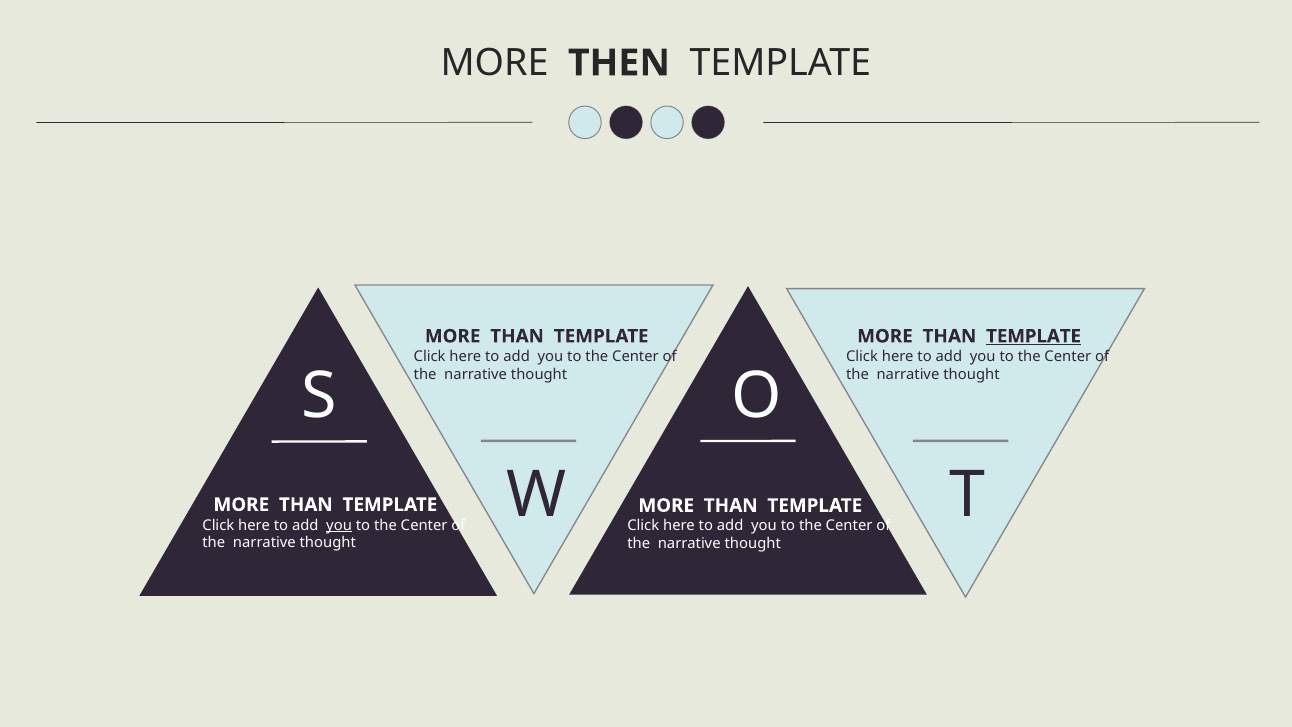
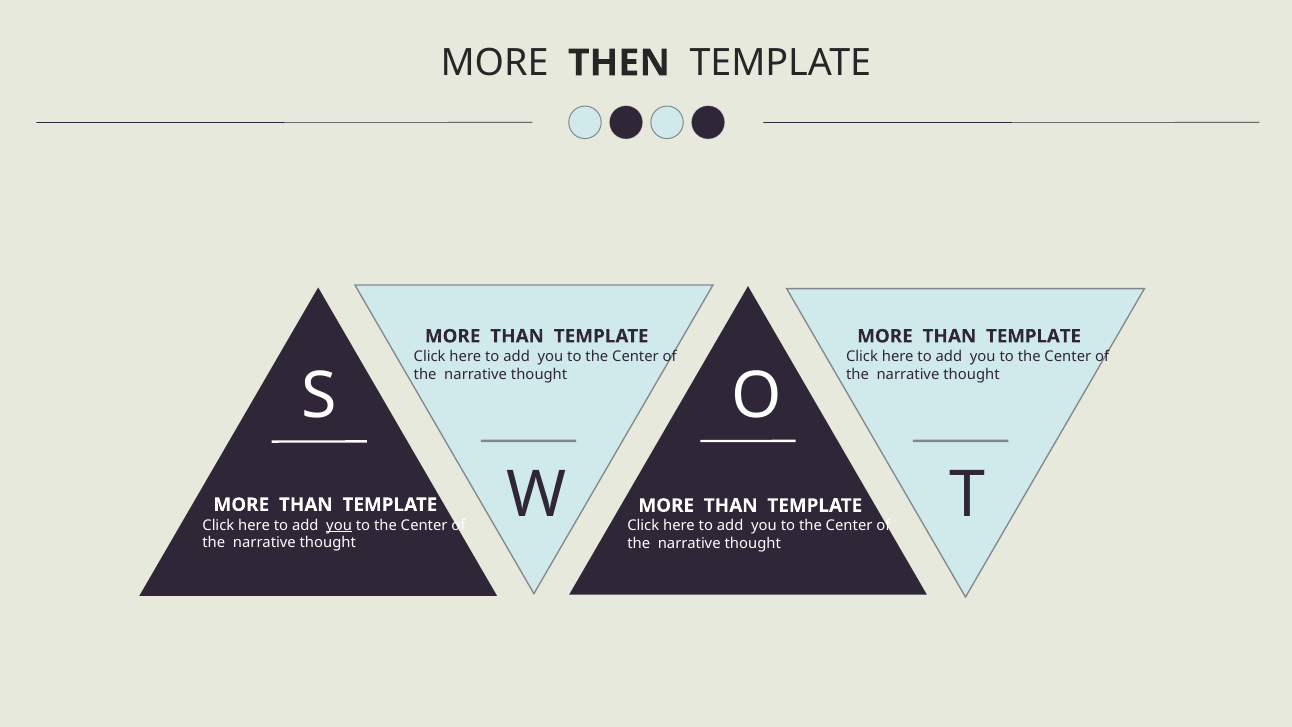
TEMPLATE at (1034, 336) underline: present -> none
